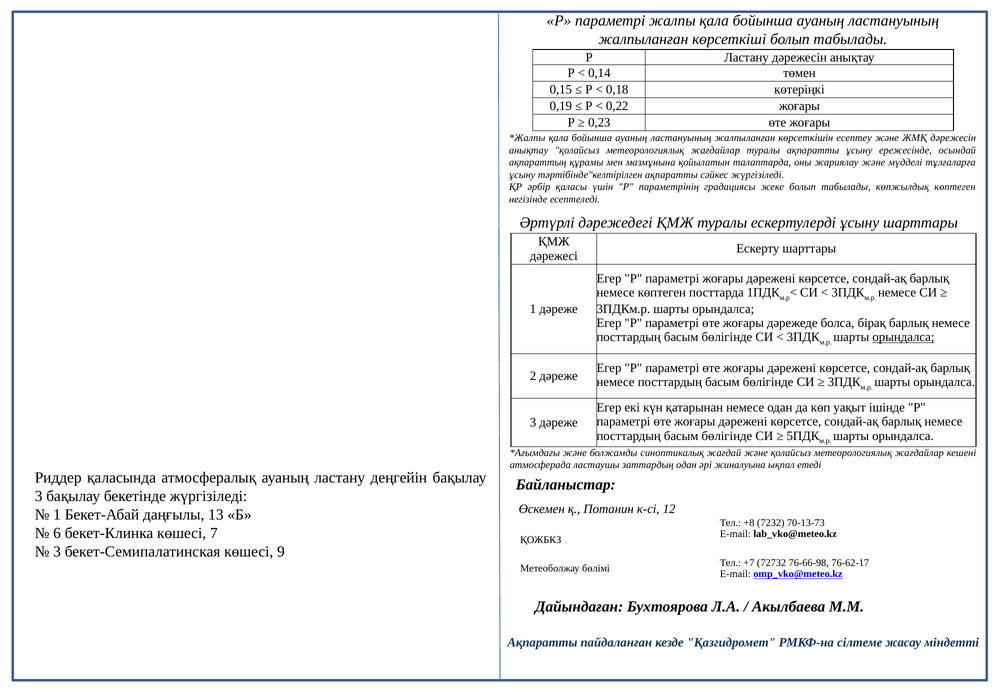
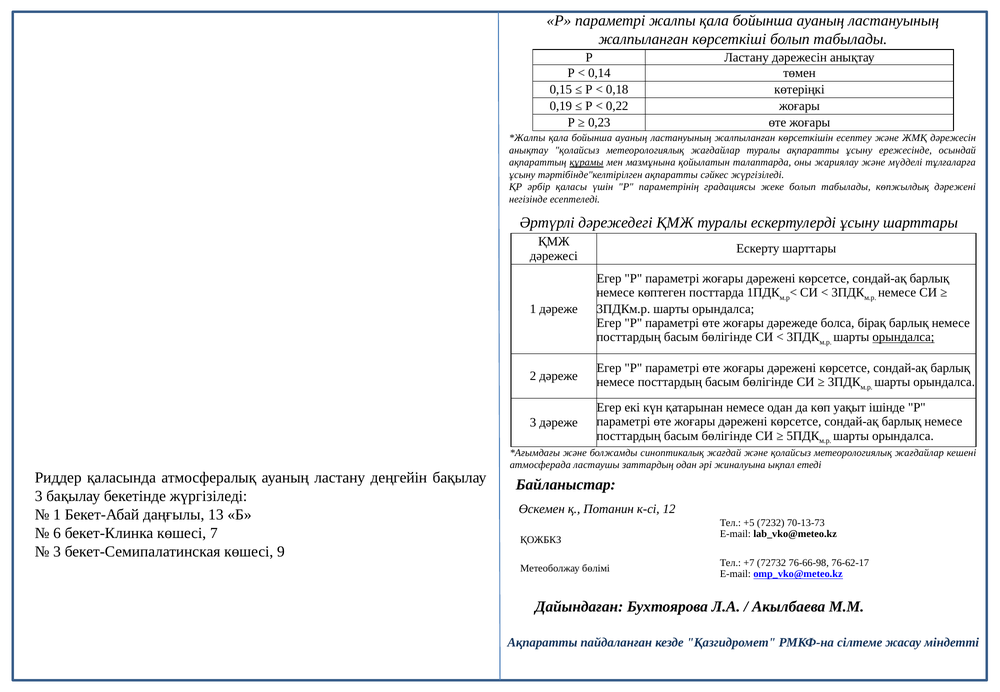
құрамы underline: none -> present
көпжылдық көптеген: көптеген -> дәрежені
+8: +8 -> +5
